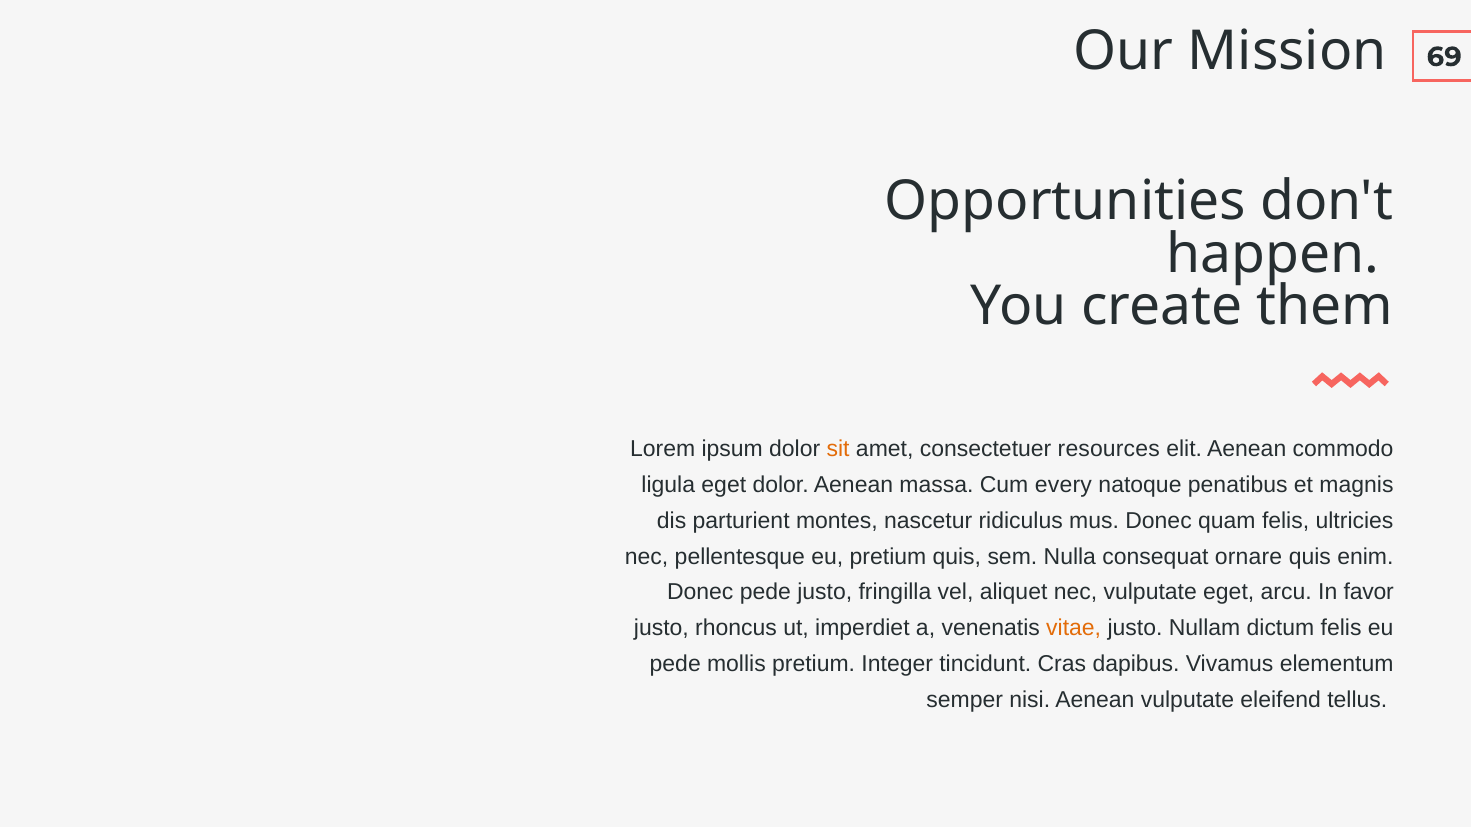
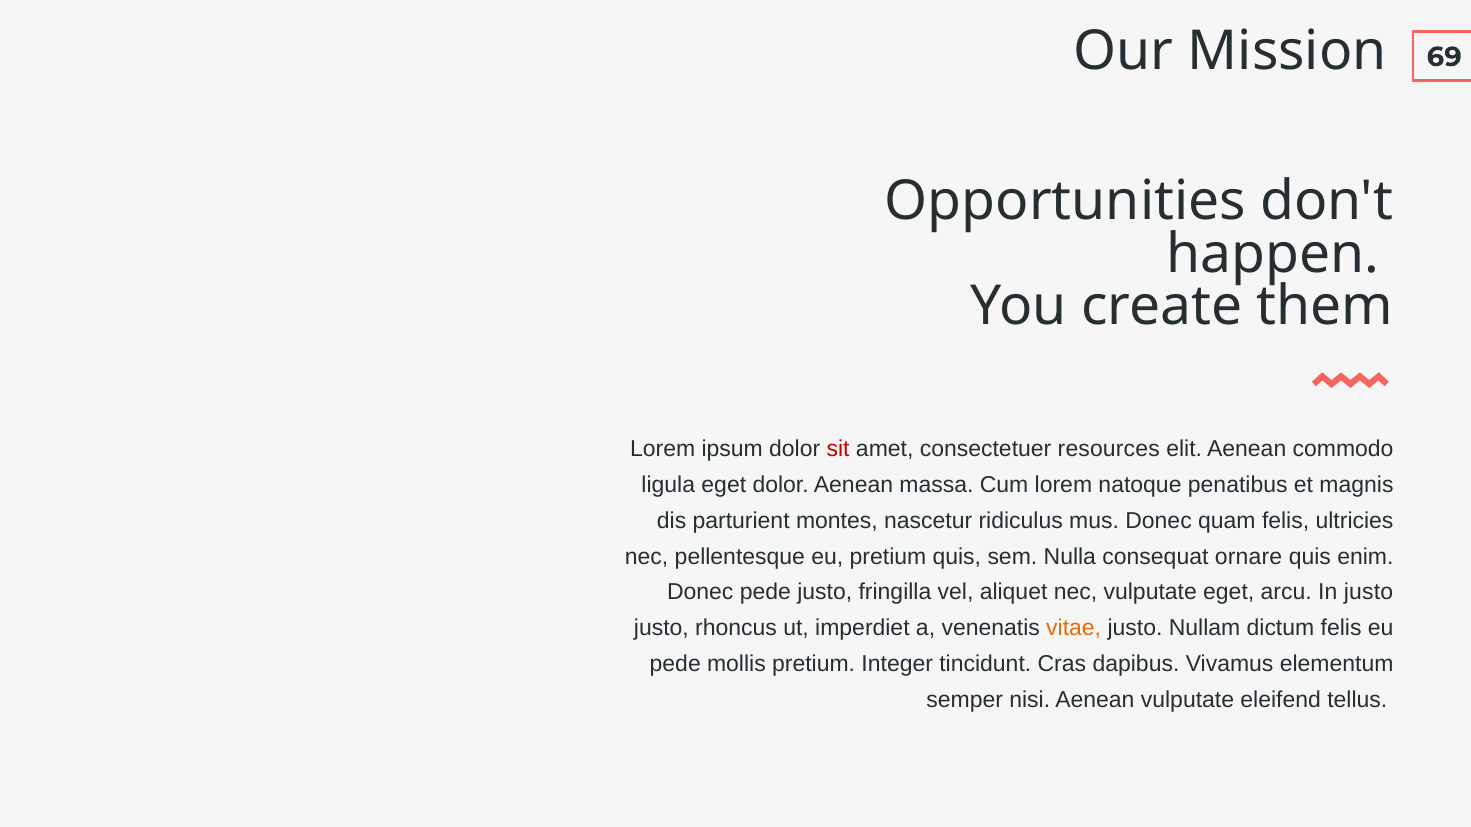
sit colour: orange -> red
Cum every: every -> lorem
In favor: favor -> justo
